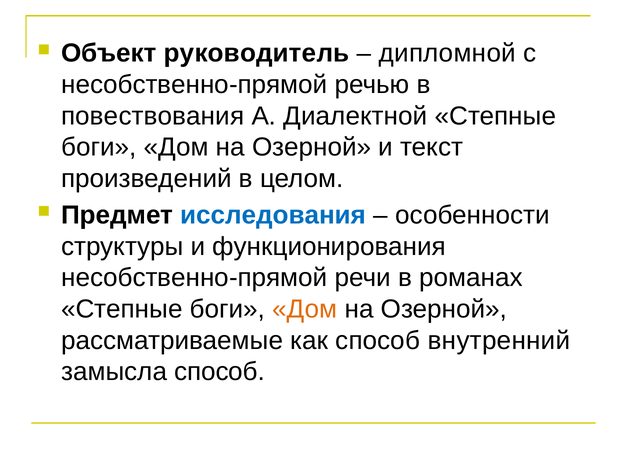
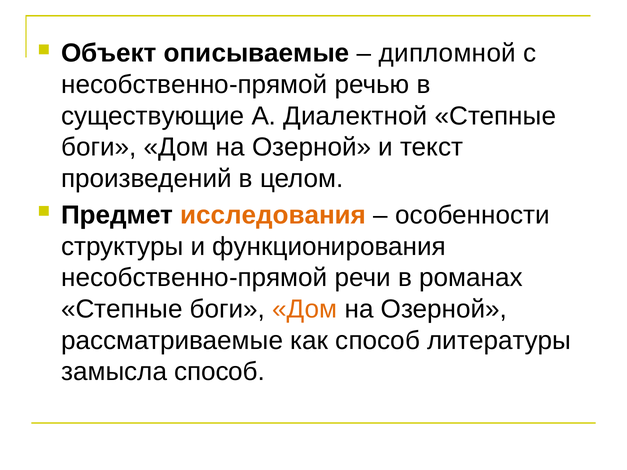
руководитель: руководитель -> описываемые
повествования: повествования -> существующие
исследования colour: blue -> orange
внутренний: внутренний -> литературы
